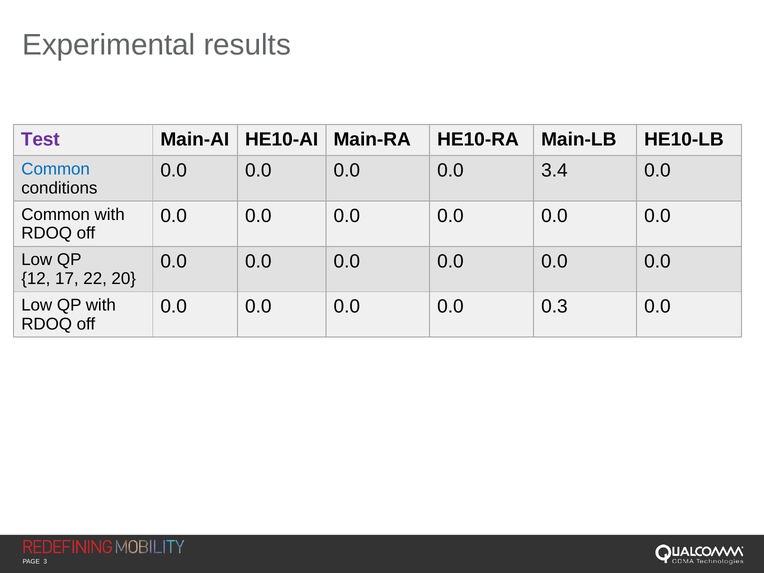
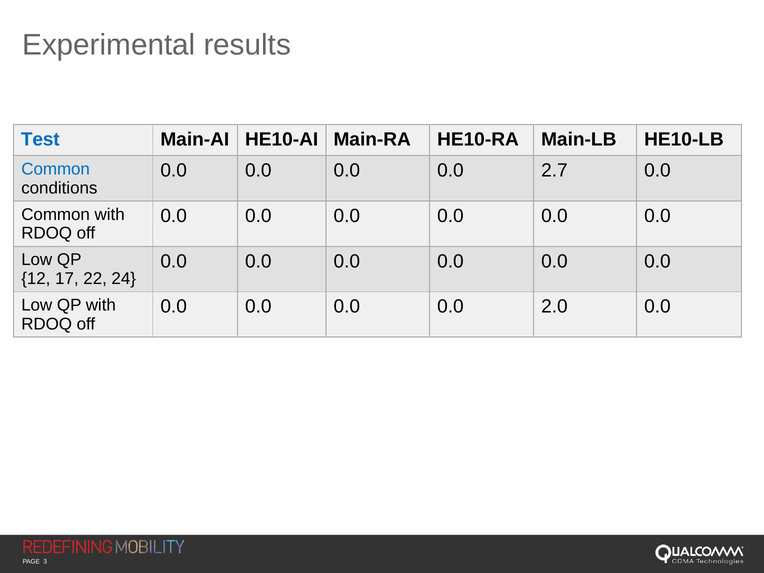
Test colour: purple -> blue
3.4: 3.4 -> 2.7
20: 20 -> 24
0.3: 0.3 -> 2.0
